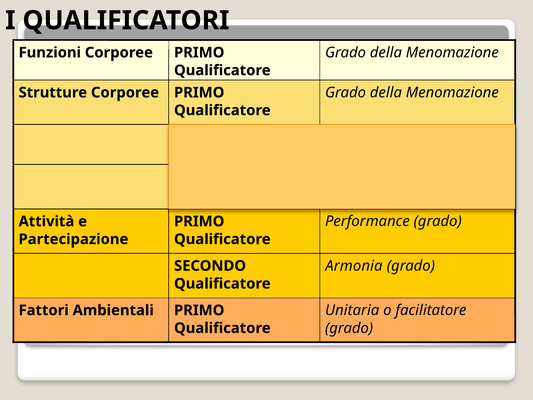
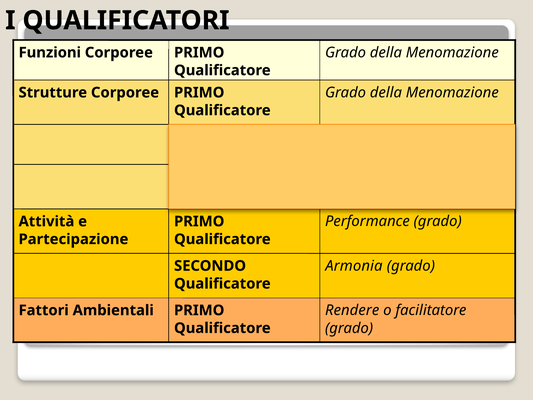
Unitaria: Unitaria -> Rendere
